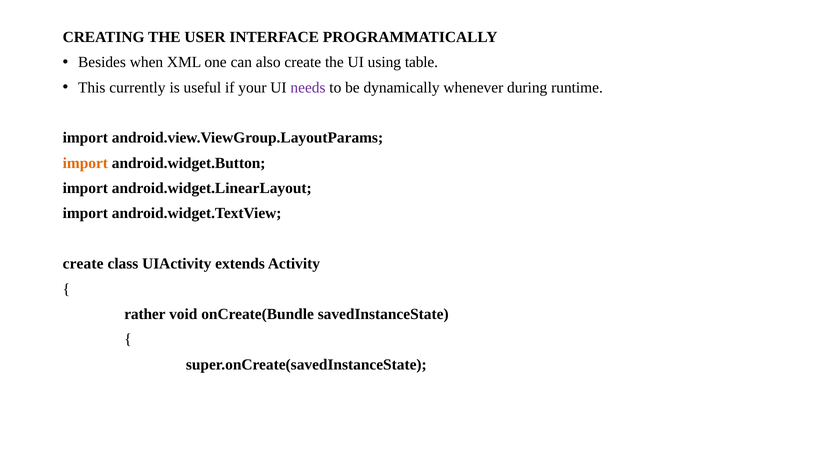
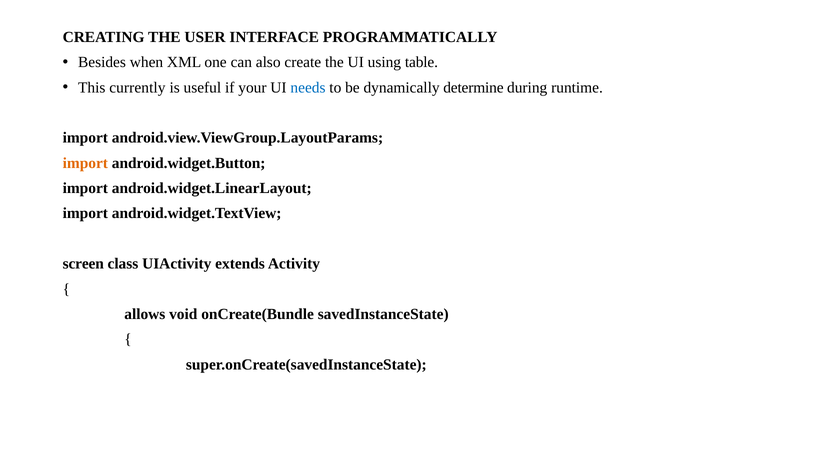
needs colour: purple -> blue
whenever: whenever -> determine
create at (83, 264): create -> screen
rather: rather -> allows
